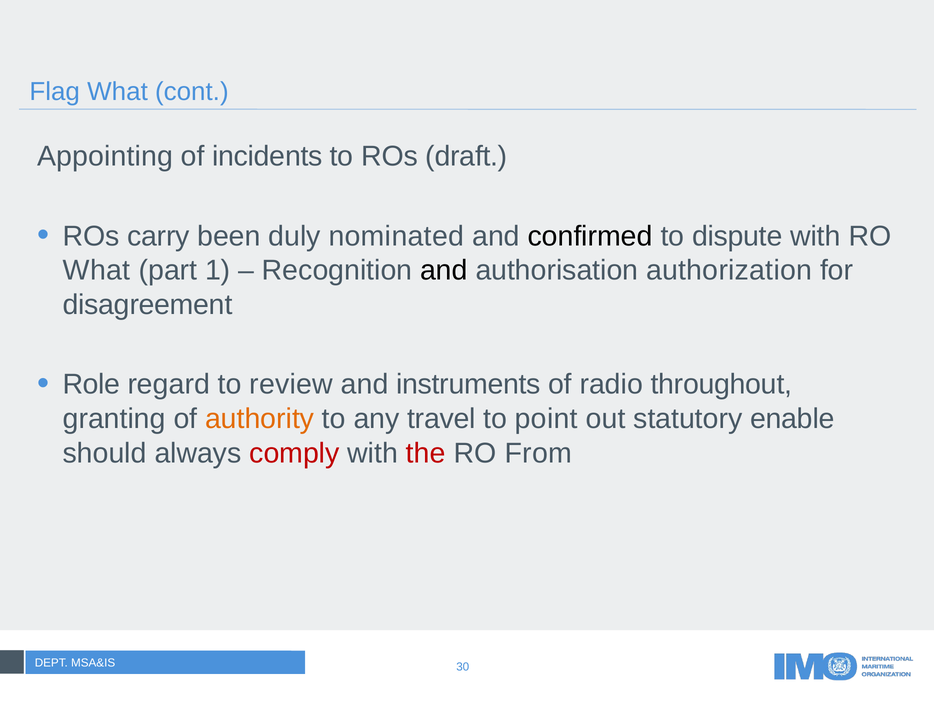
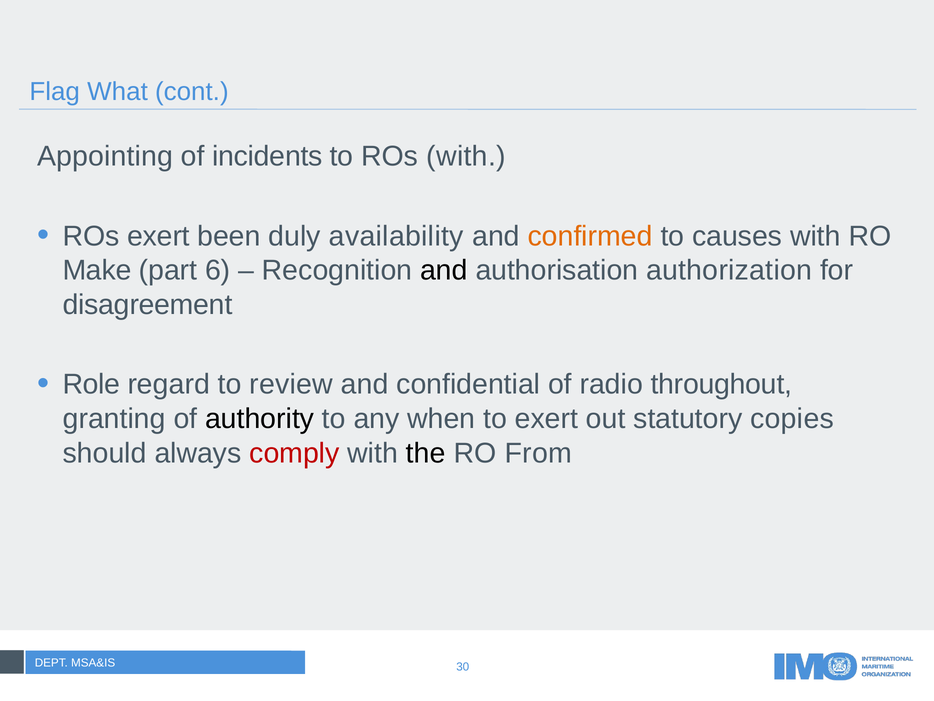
ROs draft: draft -> with
ROs carry: carry -> exert
nominated: nominated -> availability
confirmed colour: black -> orange
dispute: dispute -> causes
What at (97, 270): What -> Make
1: 1 -> 6
instruments: instruments -> confidential
authority colour: orange -> black
travel: travel -> when
to point: point -> exert
enable: enable -> copies
the colour: red -> black
